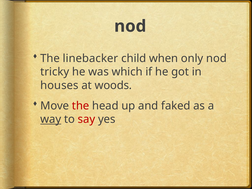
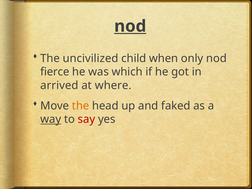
nod at (130, 26) underline: none -> present
linebacker: linebacker -> uncivilized
tricky: tricky -> fierce
houses: houses -> arrived
woods: woods -> where
the at (81, 106) colour: red -> orange
